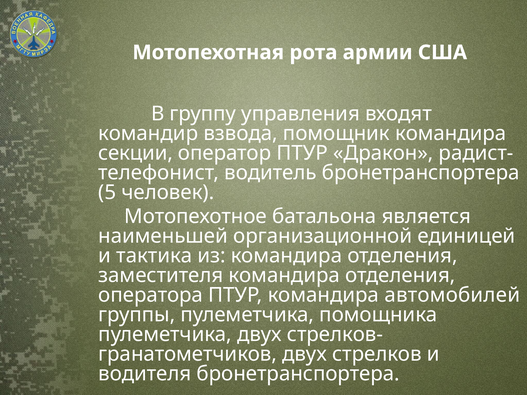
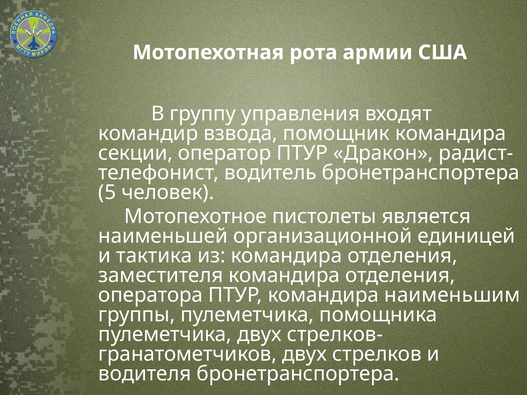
батальона: батальона -> пистолеты
автомобилей: автомобилей -> наименьшим
